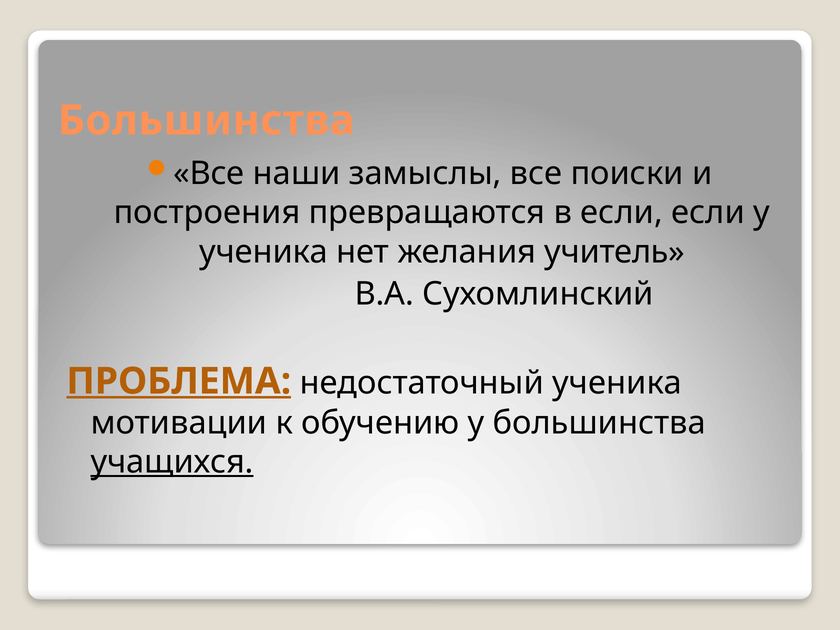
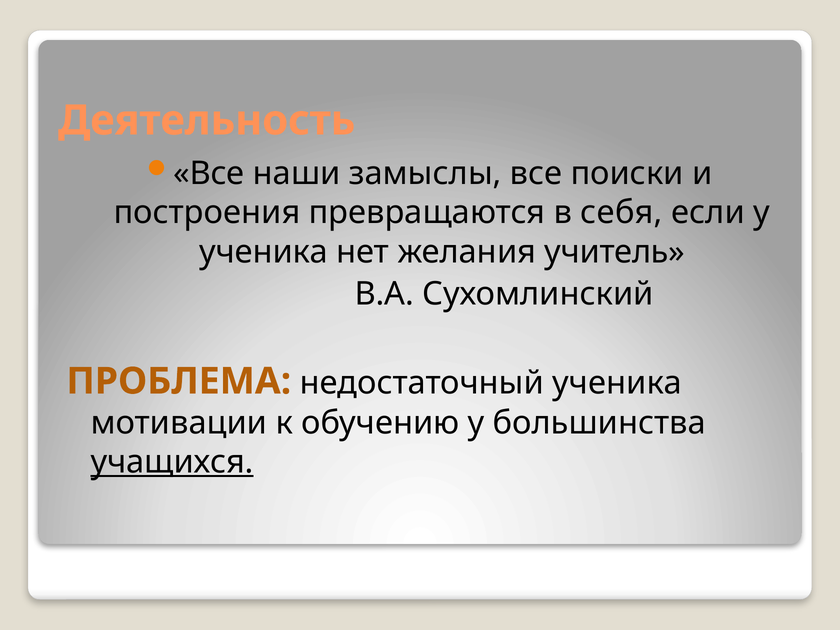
Большинства at (206, 121): Большинства -> Деятельность
в если: если -> себя
ПРОБЛЕМА underline: present -> none
